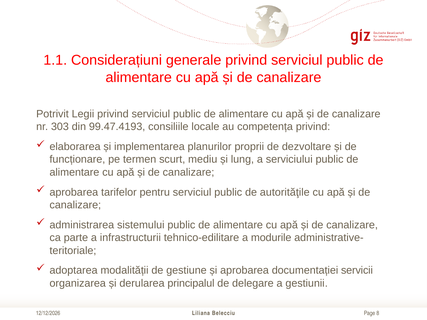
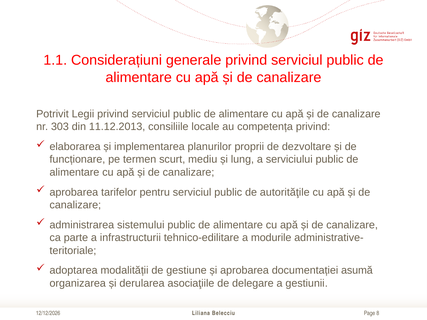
99.47.4193: 99.47.4193 -> 11.12.2013
servicii: servicii -> asumă
principalul: principalul -> asociaţiile
